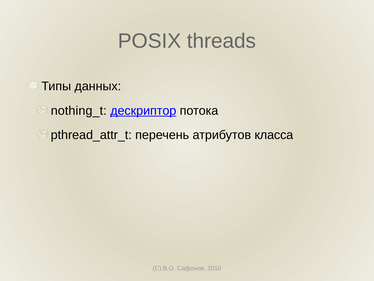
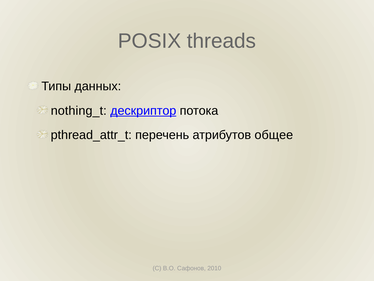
класса: класса -> общее
